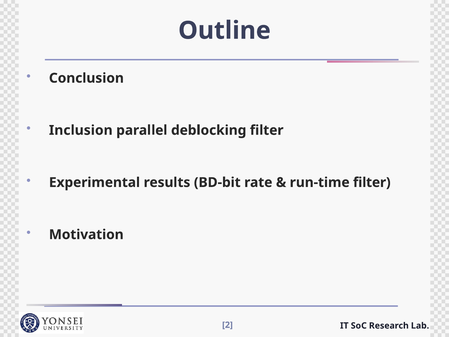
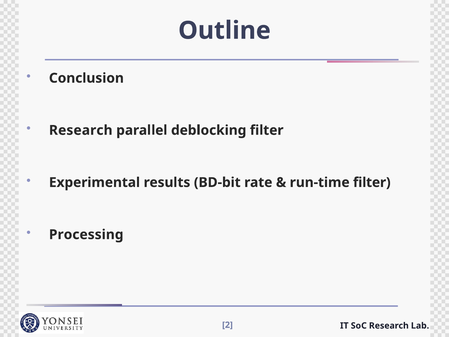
Inclusion at (81, 130): Inclusion -> Research
Motivation: Motivation -> Processing
